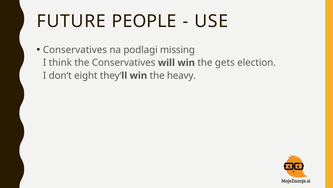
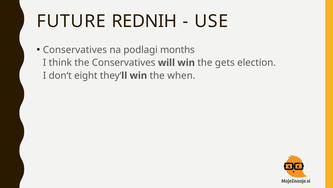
PEOPLE: PEOPLE -> REDNIH
missing: missing -> months
heavy: heavy -> when
